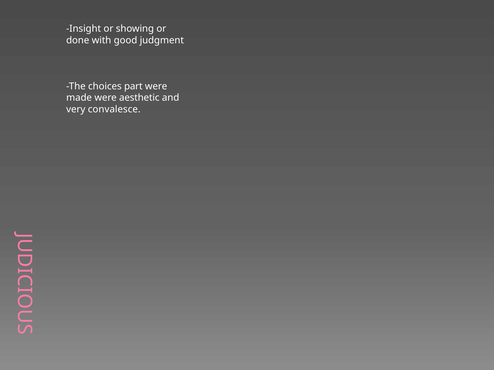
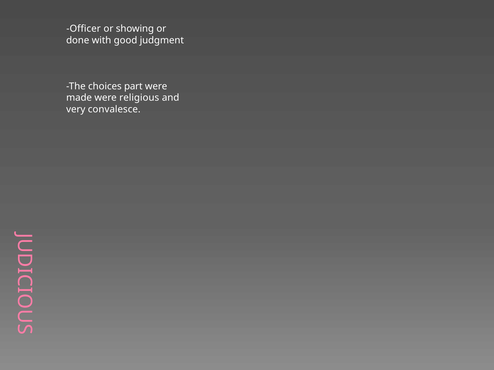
Insight: Insight -> Officer
aesthetic: aesthetic -> religious
